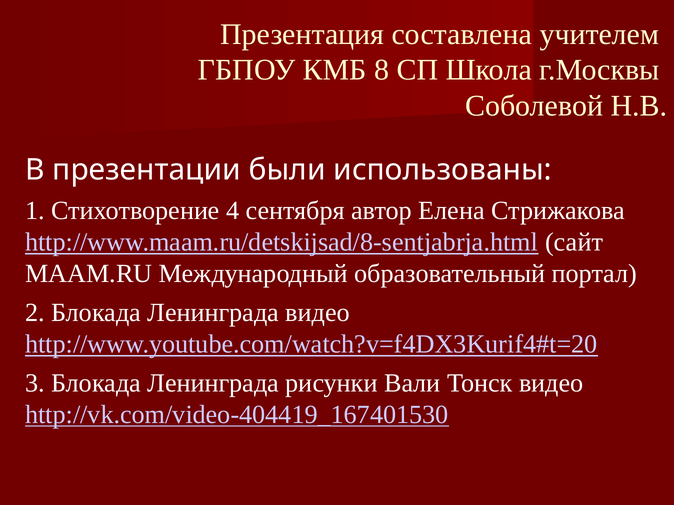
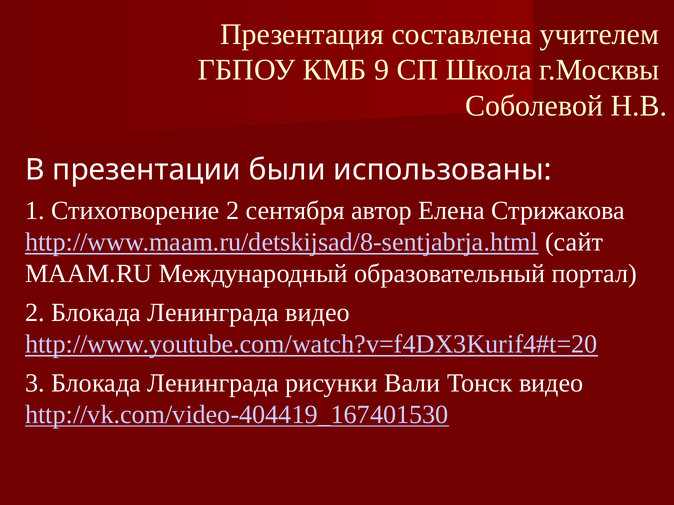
8: 8 -> 9
Стихотворение 4: 4 -> 2
